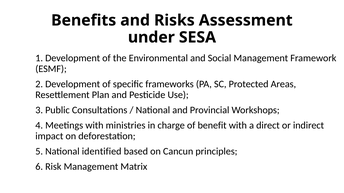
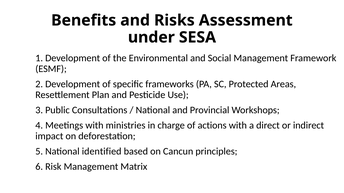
benefit: benefit -> actions
